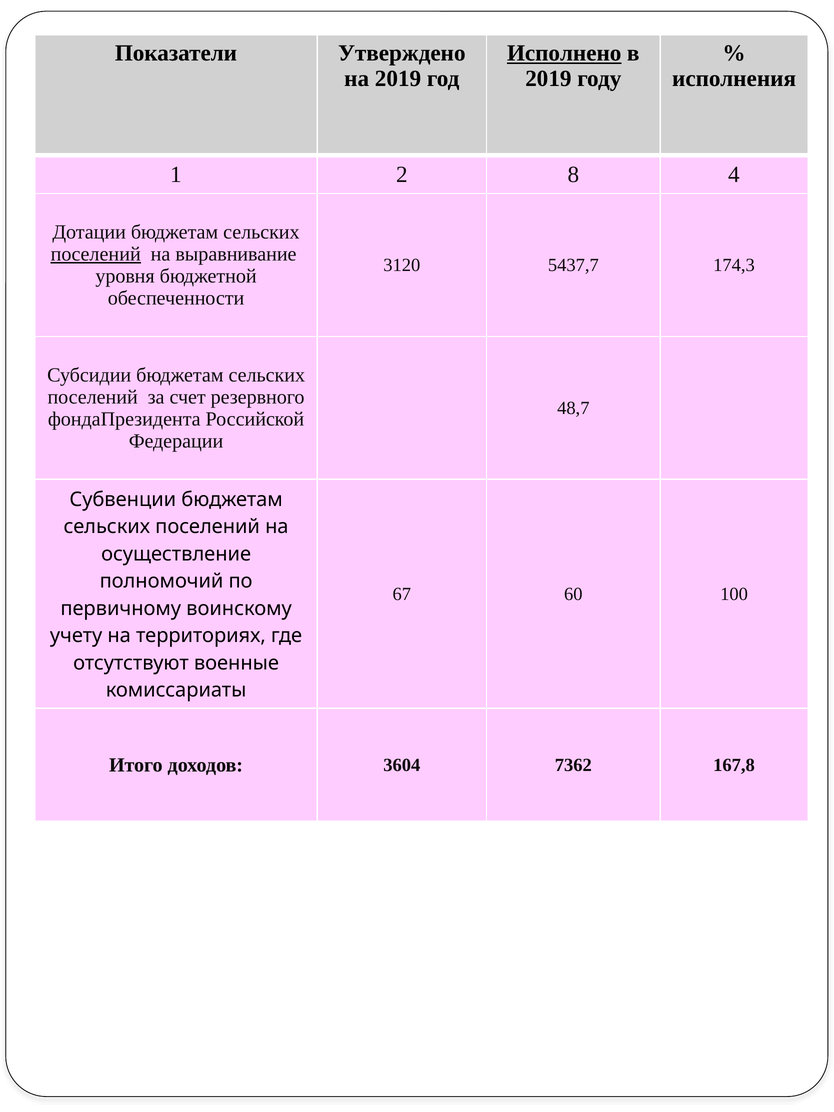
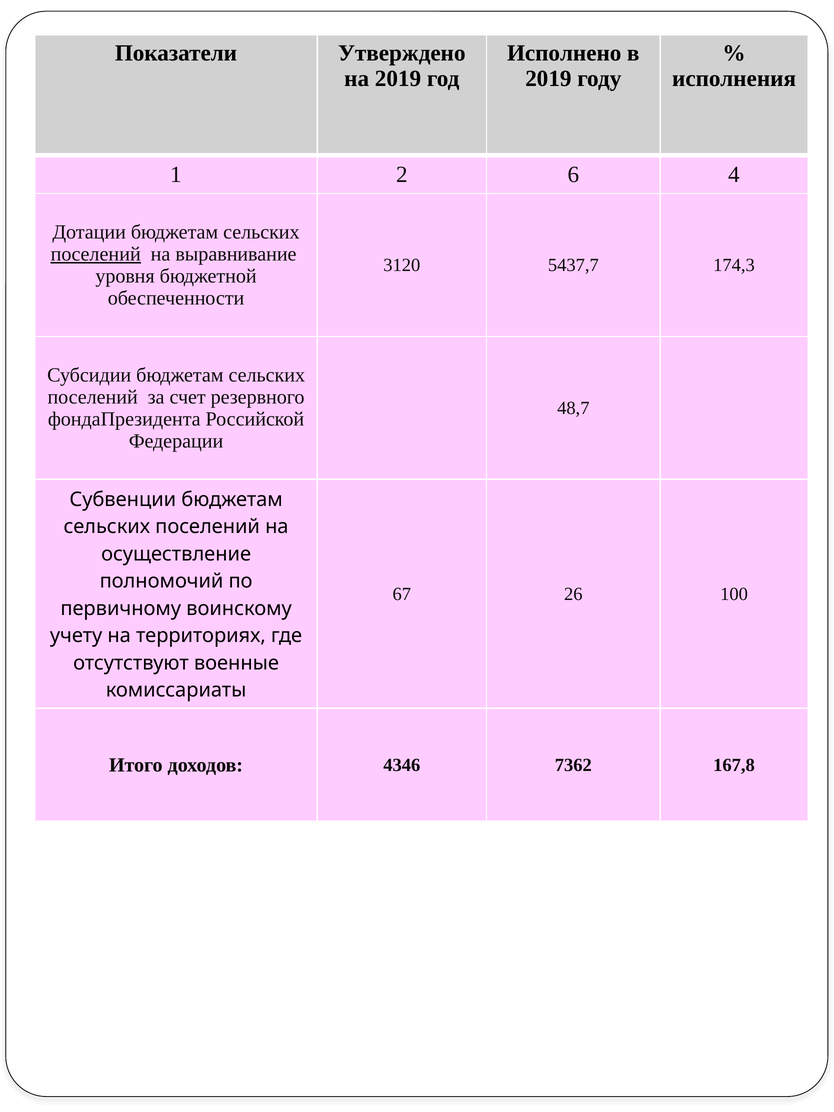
Исполнено underline: present -> none
8: 8 -> 6
60: 60 -> 26
3604: 3604 -> 4346
